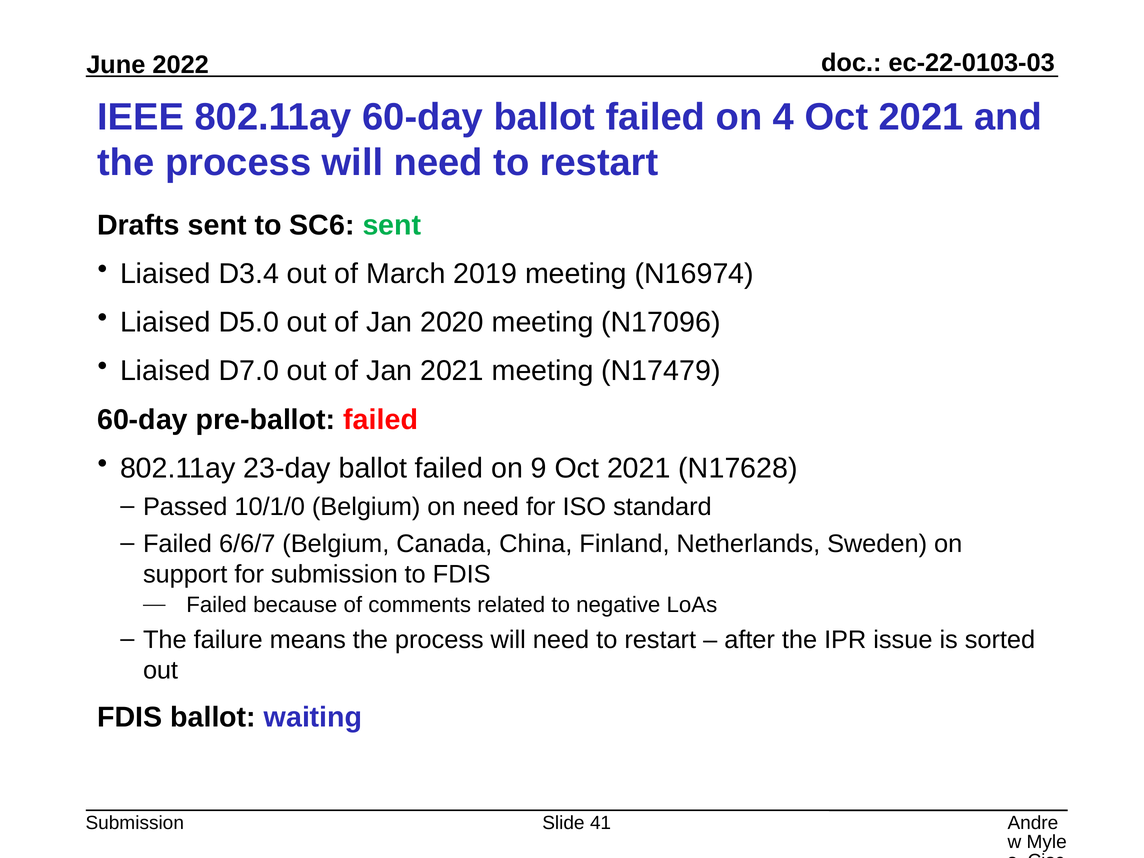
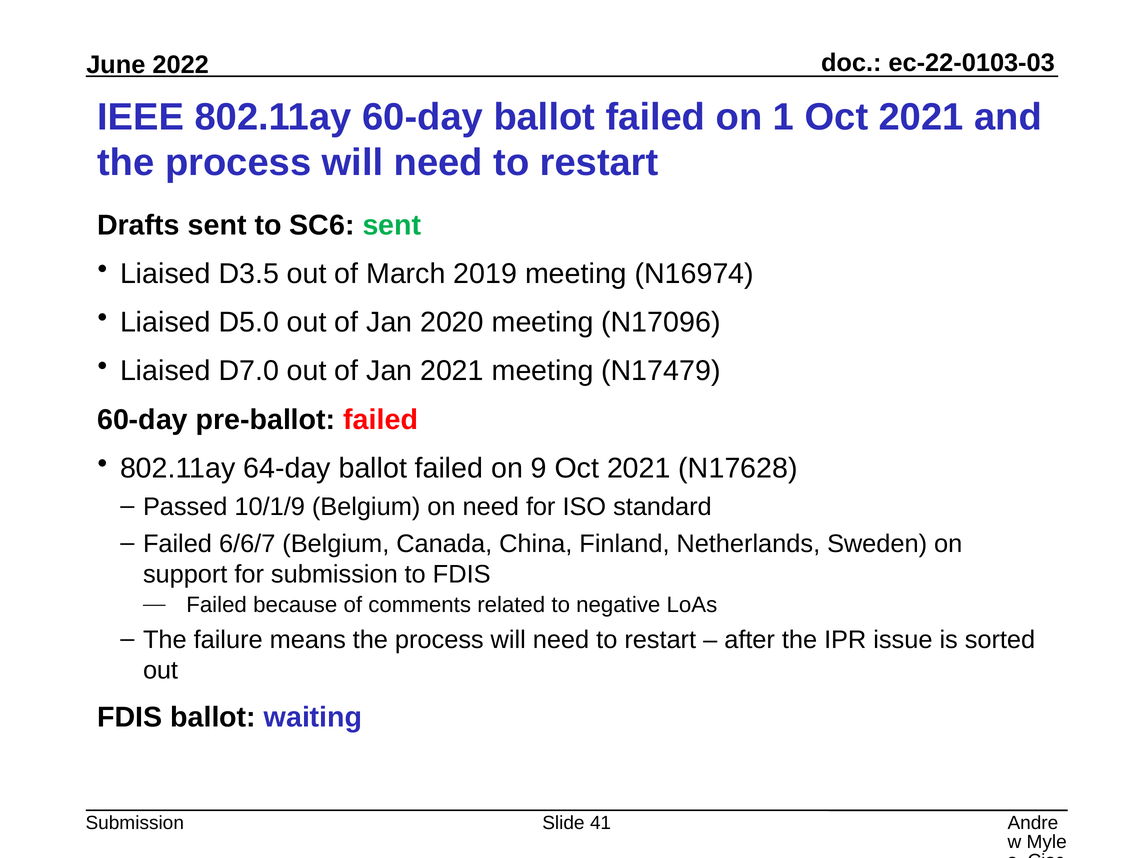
4: 4 -> 1
D3.4: D3.4 -> D3.5
23-day: 23-day -> 64-day
10/1/0: 10/1/0 -> 10/1/9
